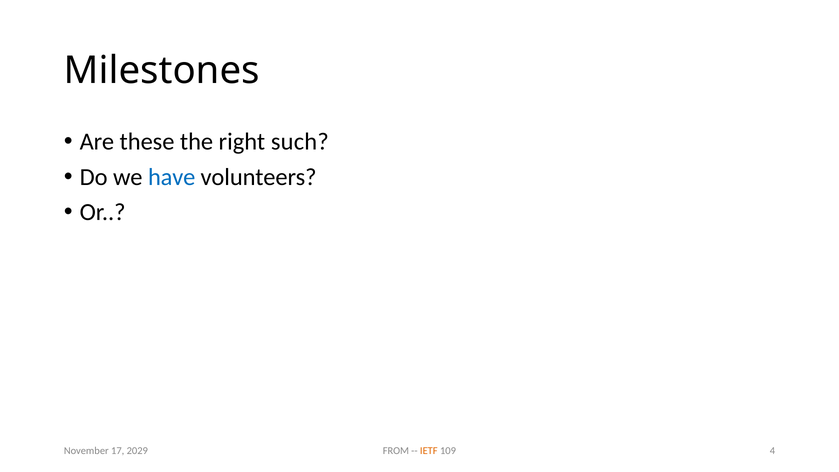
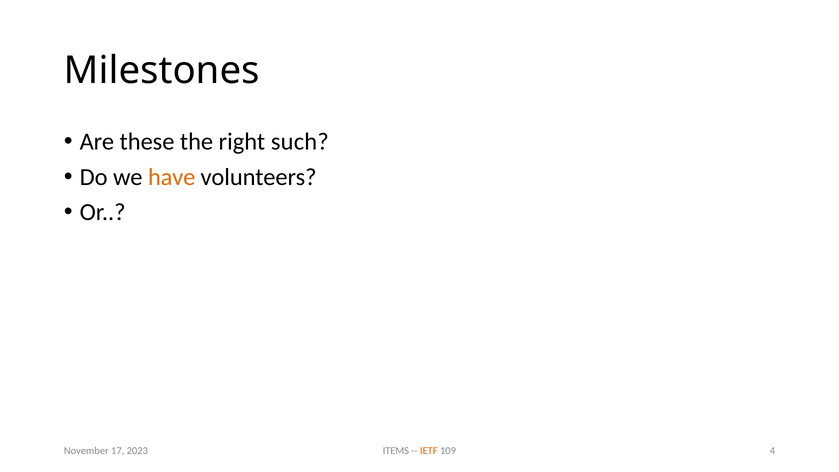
have colour: blue -> orange
FROM: FROM -> ITEMS
2029: 2029 -> 2023
